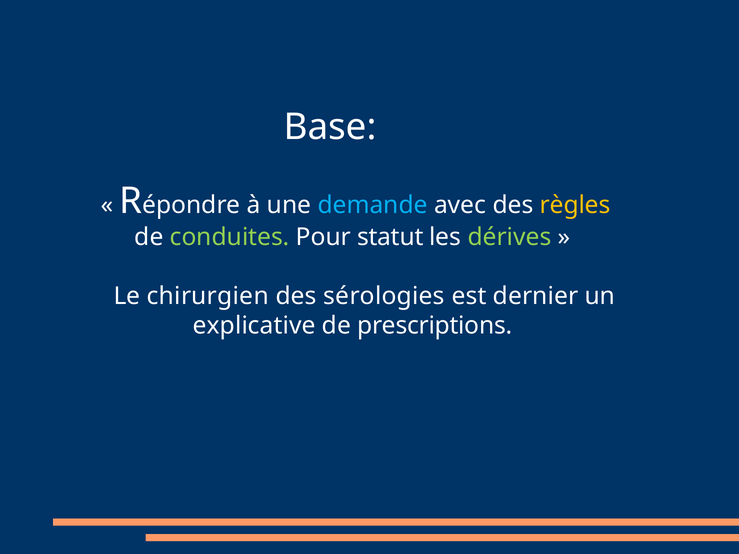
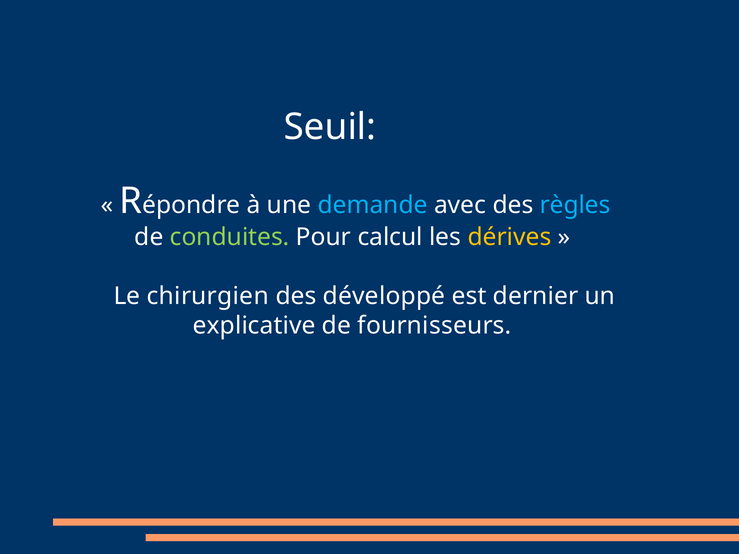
Base: Base -> Seuil
règles colour: yellow -> light blue
statut: statut -> calcul
dérives colour: light green -> yellow
sérologies: sérologies -> développé
prescriptions: prescriptions -> fournisseurs
